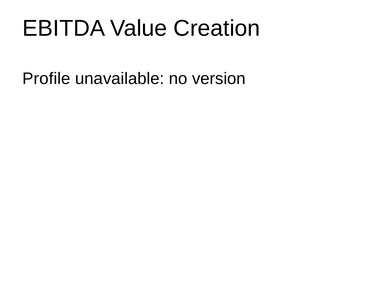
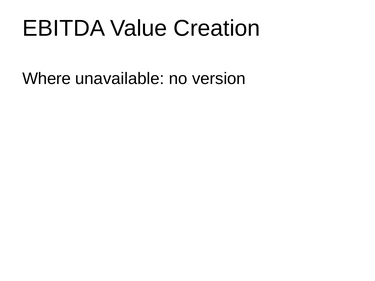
Profile: Profile -> Where
